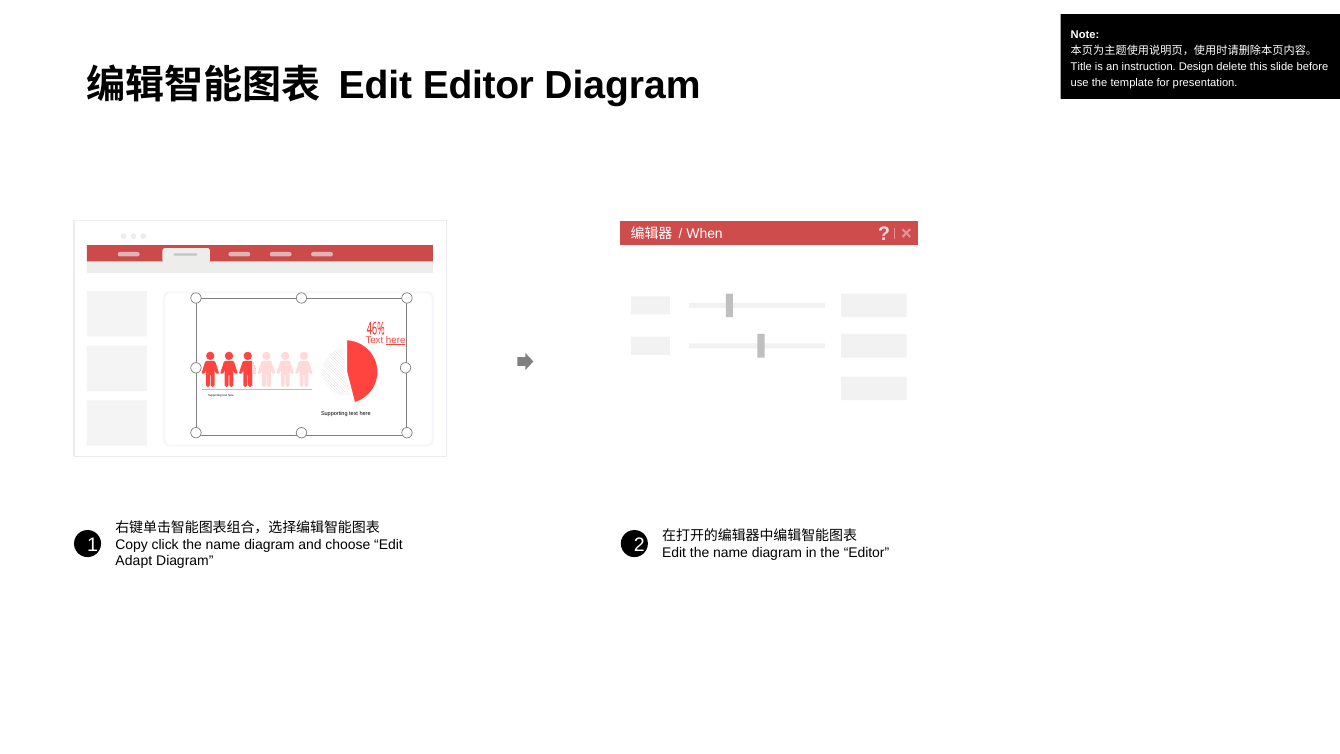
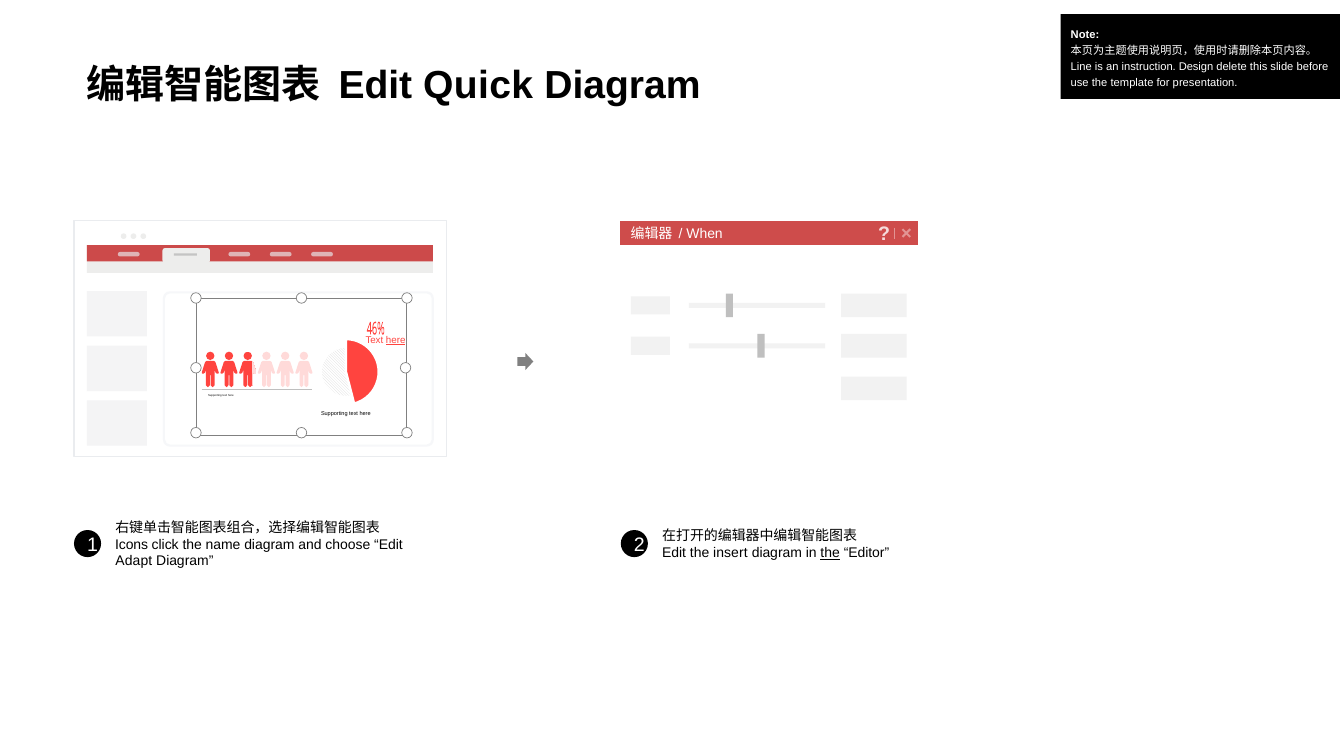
Title: Title -> Line
Edit Editor: Editor -> Quick
Copy: Copy -> Icons
Edit the name: name -> insert
the at (830, 553) underline: none -> present
